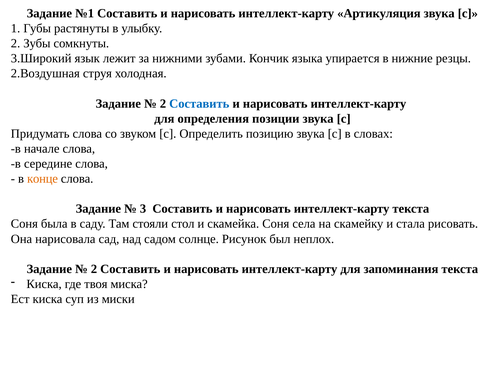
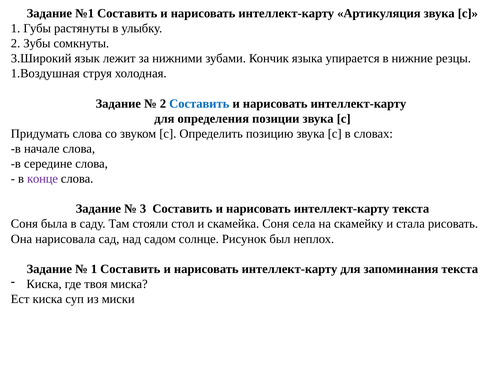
2.Воздушная: 2.Воздушная -> 1.Воздушная
конце colour: orange -> purple
2 at (94, 269): 2 -> 1
